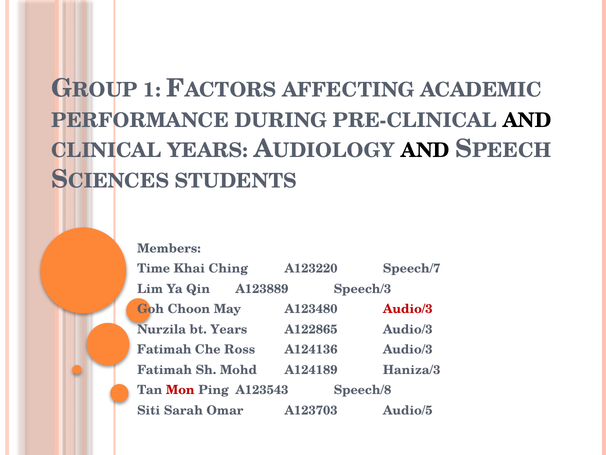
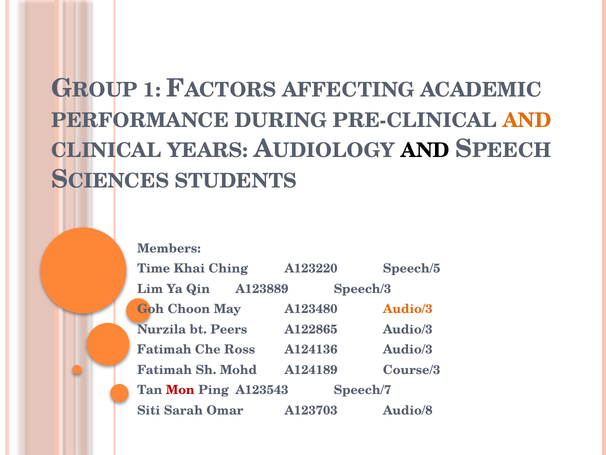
AND at (527, 120) colour: black -> orange
Speech/7: Speech/7 -> Speech/5
Audio/3 at (408, 309) colour: red -> orange
bt Years: Years -> Peers
Haniza/3: Haniza/3 -> Course/3
Speech/8: Speech/8 -> Speech/7
Audio/5: Audio/5 -> Audio/8
